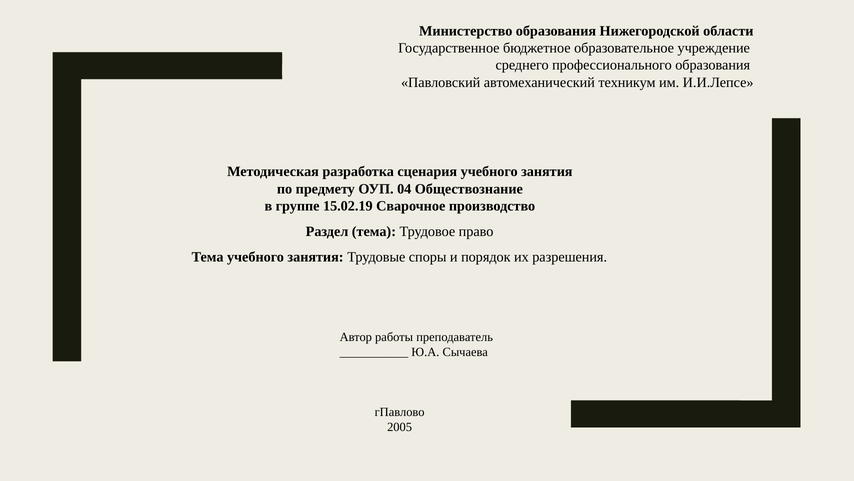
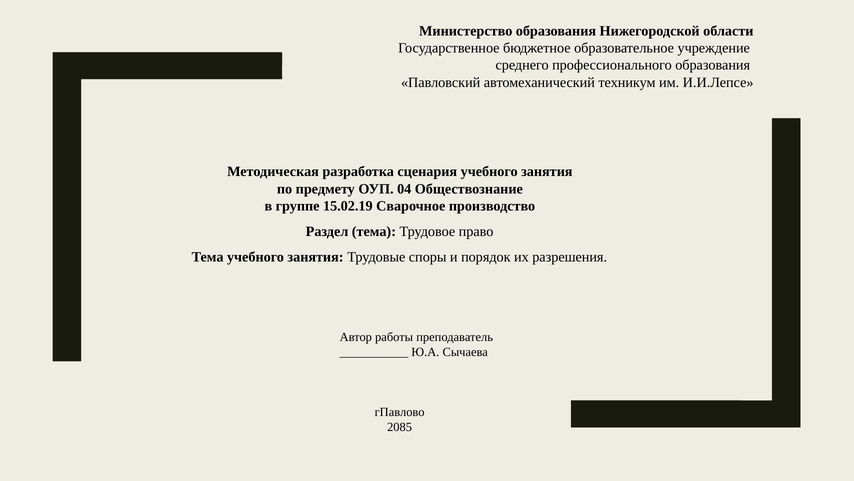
2005: 2005 -> 2085
